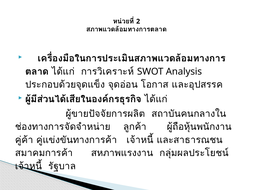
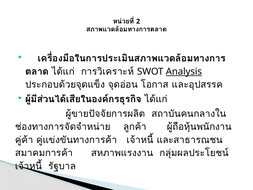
Analysis underline: none -> present
